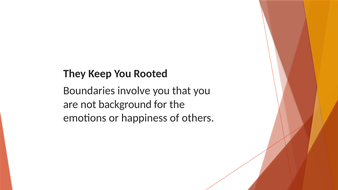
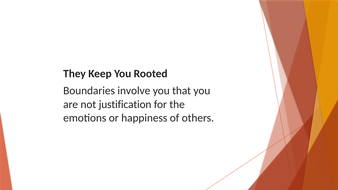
background: background -> justification
